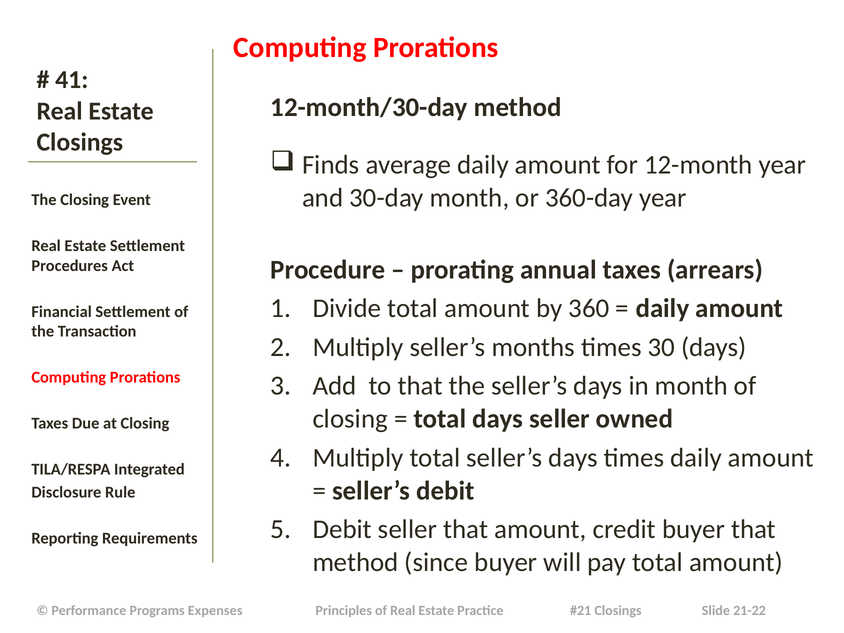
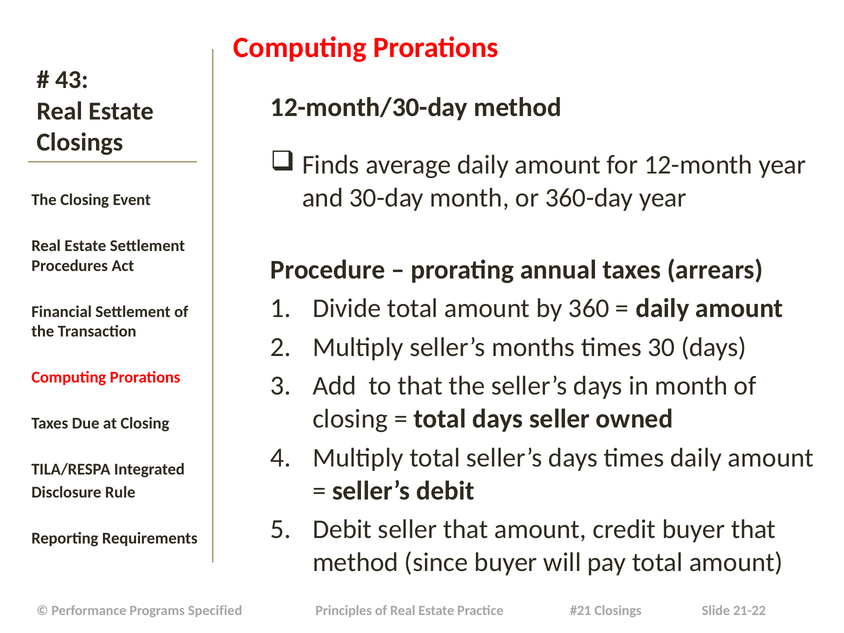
41: 41 -> 43
Expenses: Expenses -> Specified
